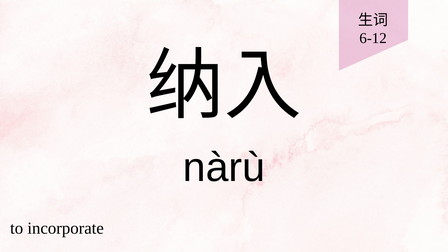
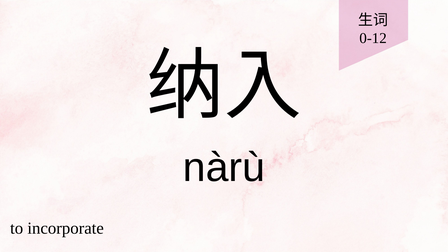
6-12: 6-12 -> 0-12
